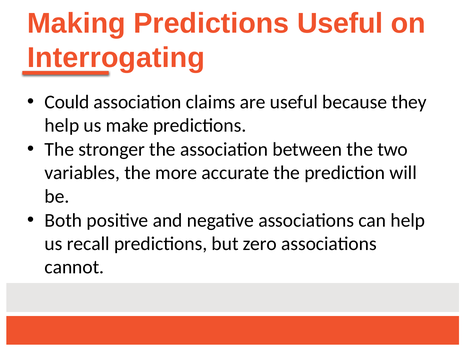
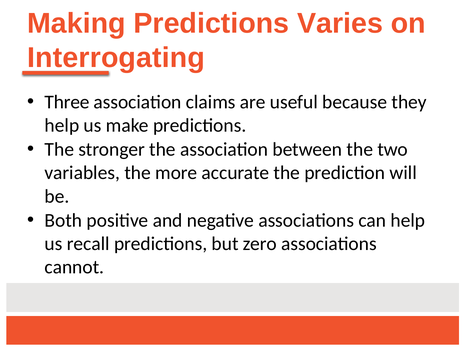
Predictions Useful: Useful -> Varies
Could: Could -> Three
